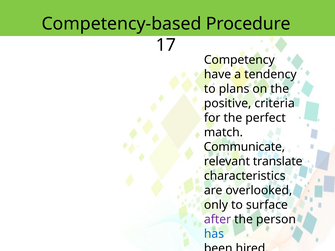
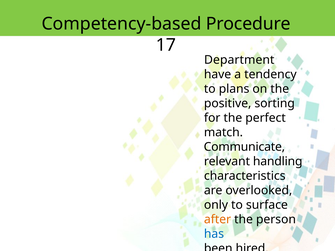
Competency: Competency -> Department
criteria: criteria -> sorting
translate: translate -> handling
after colour: purple -> orange
